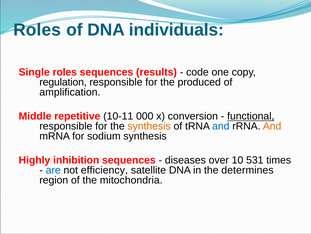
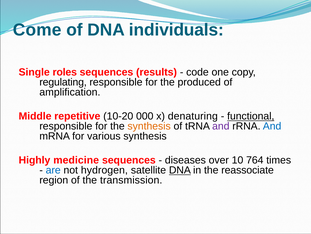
Roles at (37, 30): Roles -> Come
regulation: regulation -> regulating
10-11: 10-11 -> 10-20
conversion: conversion -> denaturing
and at (221, 126) colour: blue -> purple
And at (272, 126) colour: orange -> blue
sodium: sodium -> various
inhibition: inhibition -> medicine
531: 531 -> 764
efficiency: efficiency -> hydrogen
DNA at (180, 170) underline: none -> present
determines: determines -> reassociate
mitochondria: mitochondria -> transmission
